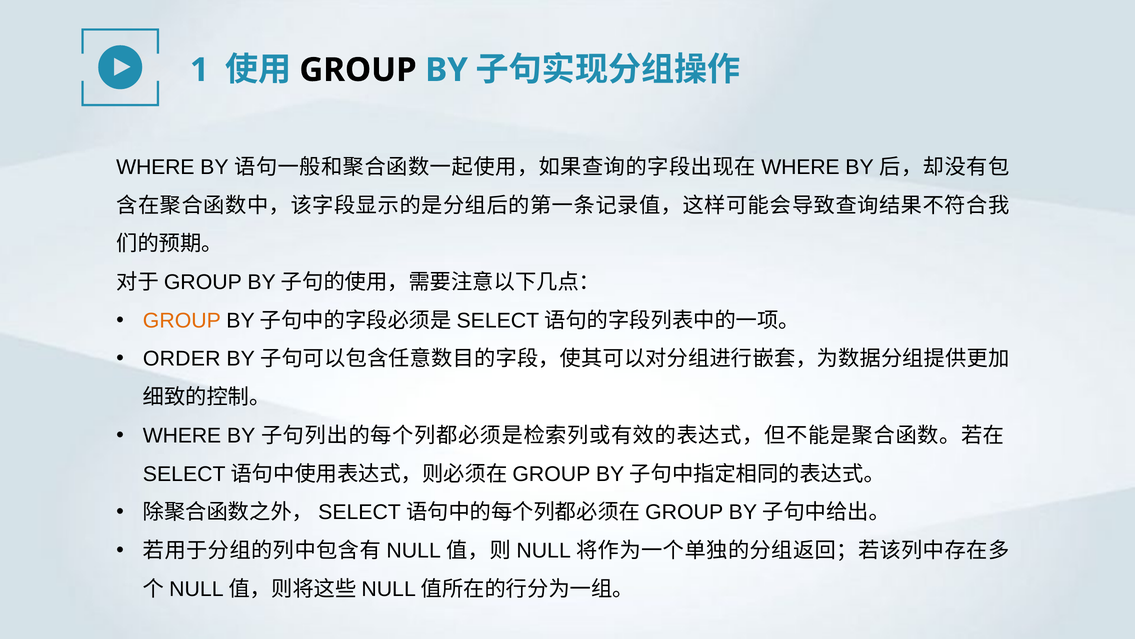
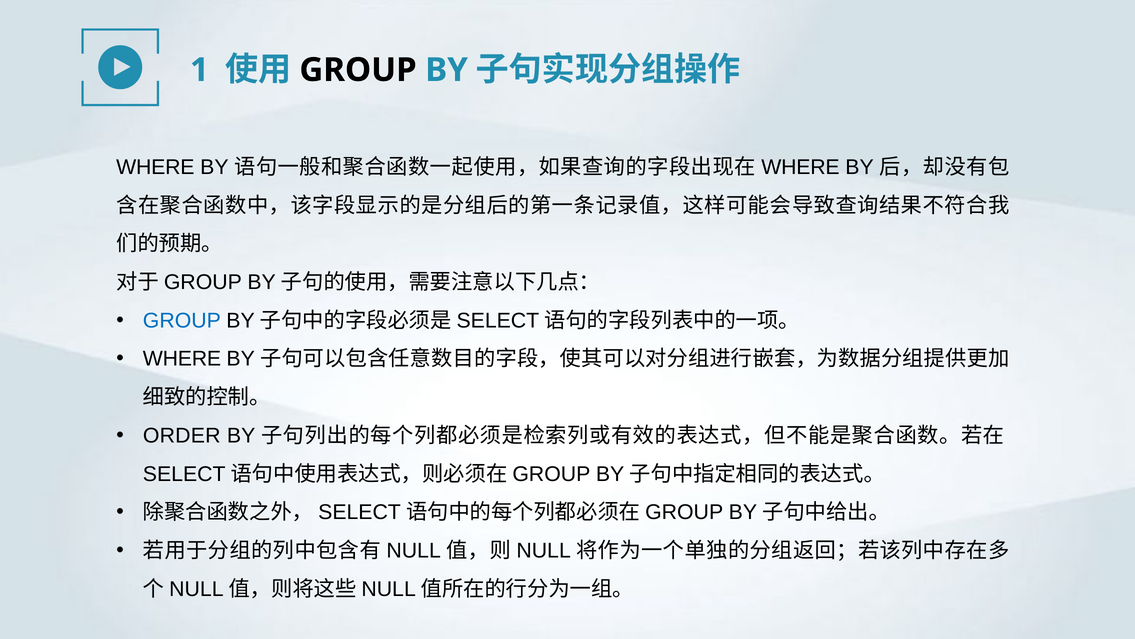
GROUP at (182, 320) colour: orange -> blue
ORDER at (182, 359): ORDER -> WHERE
WHERE at (182, 435): WHERE -> ORDER
